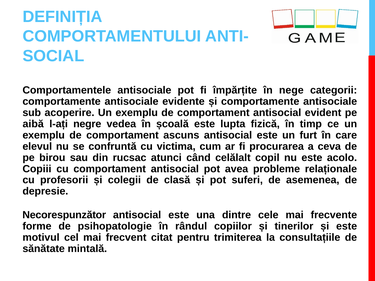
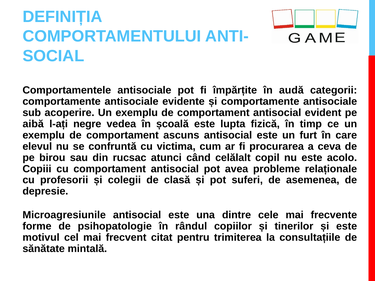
nege: nege -> audă
Necorespunzător: Necorespunzător -> Microagresiunile
